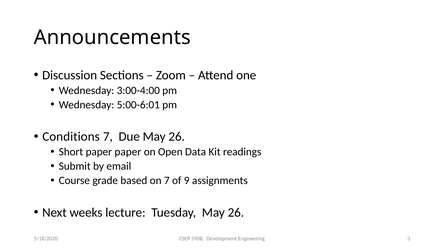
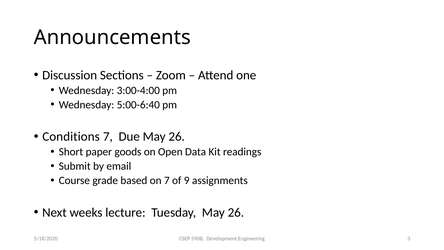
5:00-6:01: 5:00-6:01 -> 5:00-6:40
paper paper: paper -> goods
